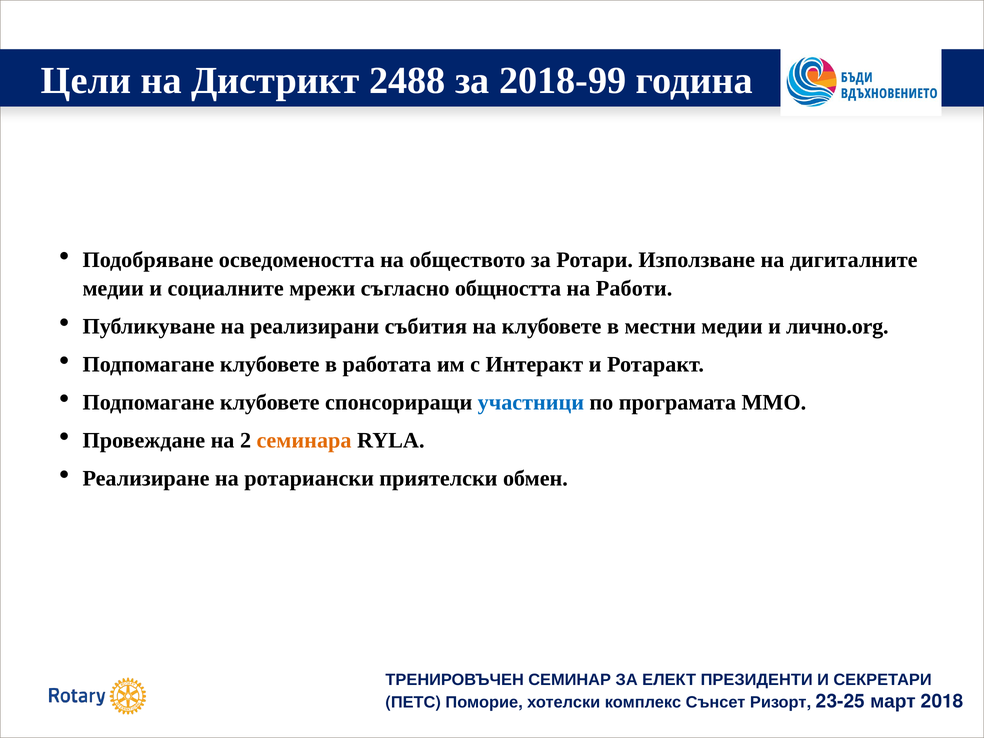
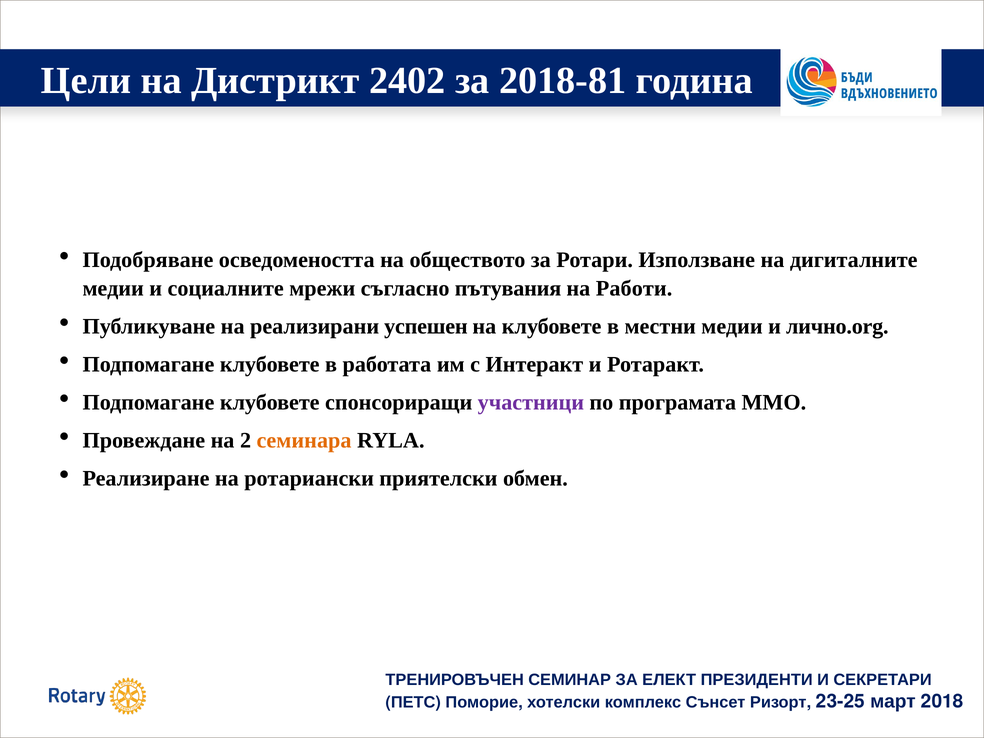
2488: 2488 -> 2402
2018-99: 2018-99 -> 2018-81
общността: общността -> пътувания
събития: събития -> успешен
участници colour: blue -> purple
